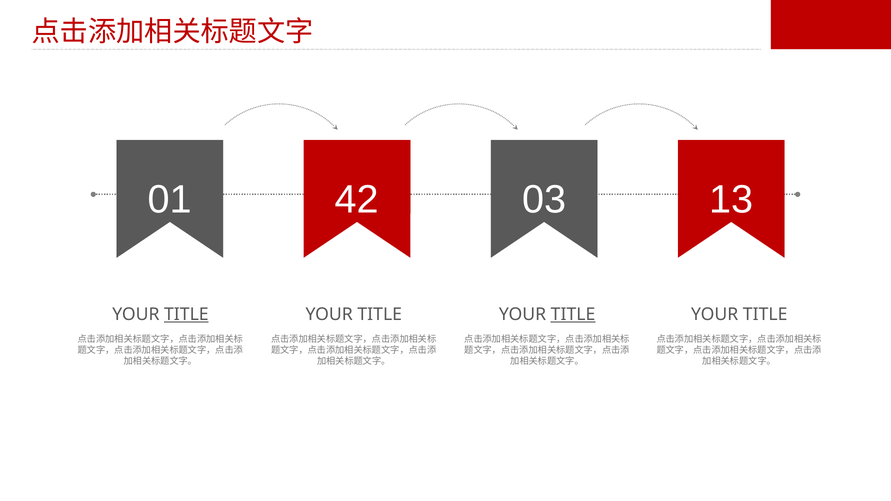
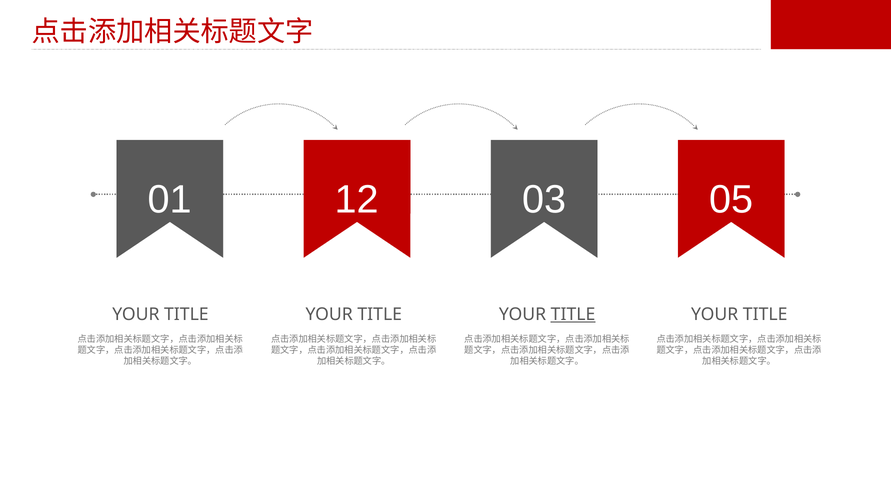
42: 42 -> 12
13: 13 -> 05
TITLE at (186, 314) underline: present -> none
